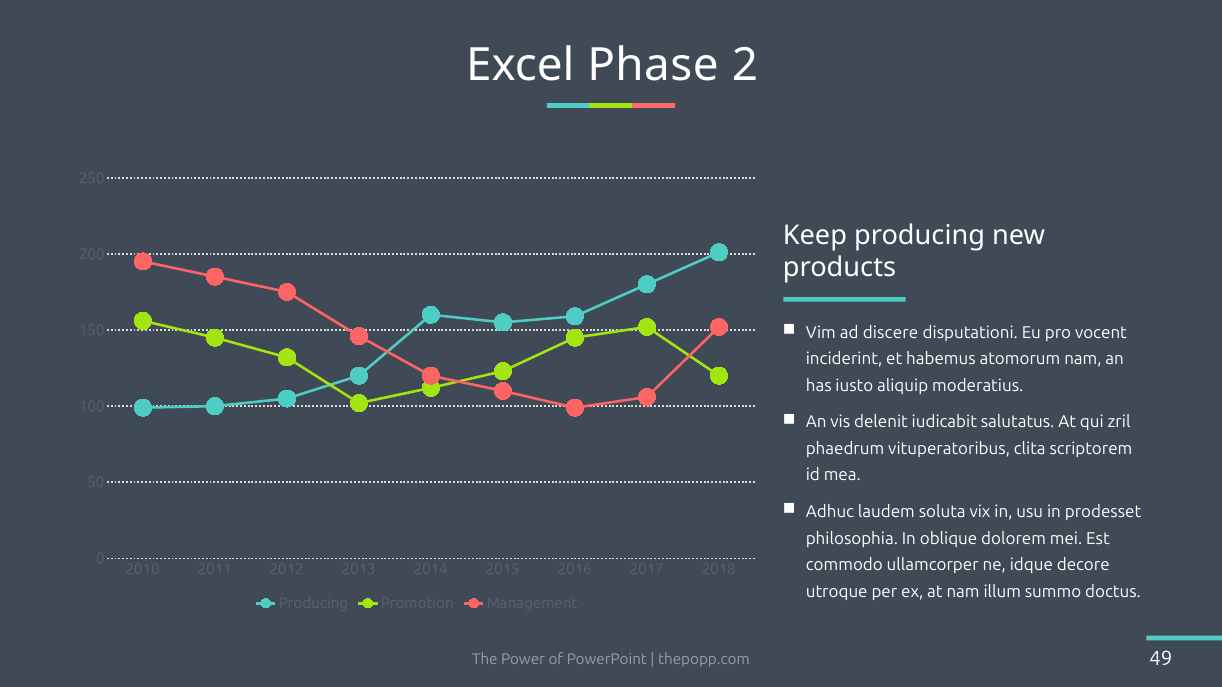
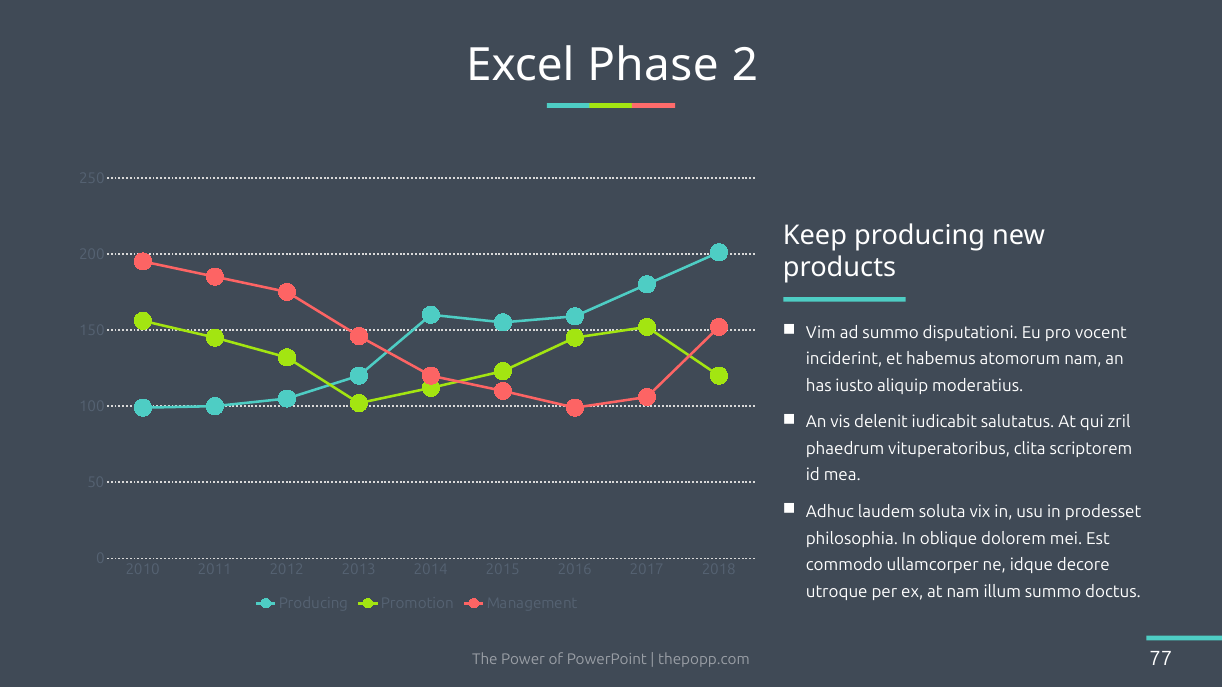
ad discere: discere -> summo
49: 49 -> 77
